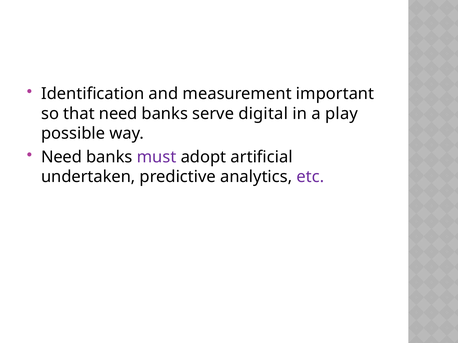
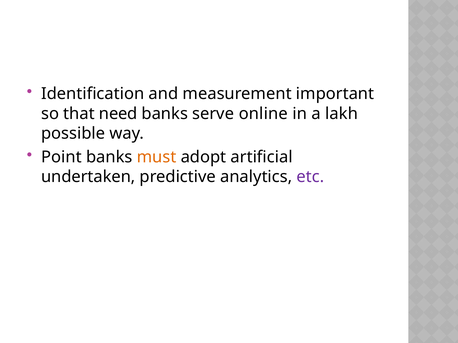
digital: digital -> online
play: play -> lakh
Need at (62, 157): Need -> Point
must colour: purple -> orange
